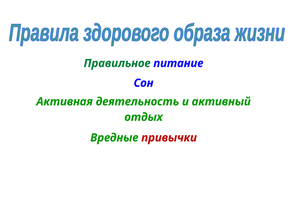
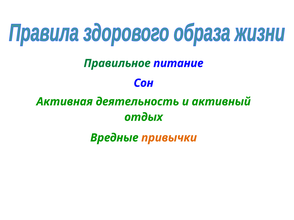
привычки colour: red -> orange
